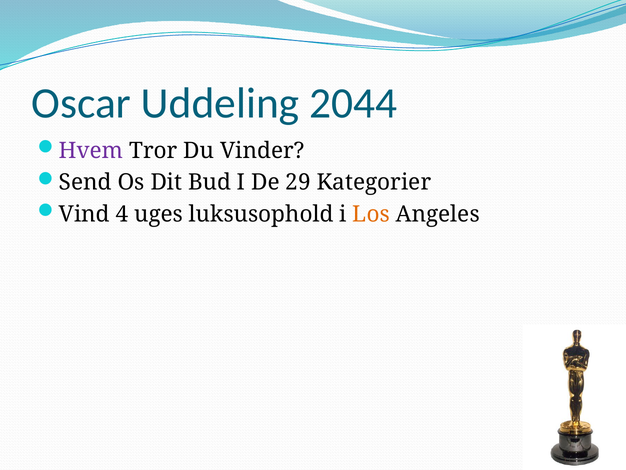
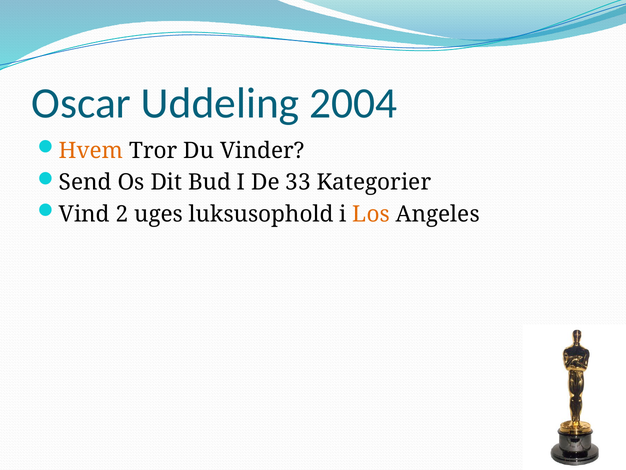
2044: 2044 -> 2004
Hvem colour: purple -> orange
29: 29 -> 33
4: 4 -> 2
